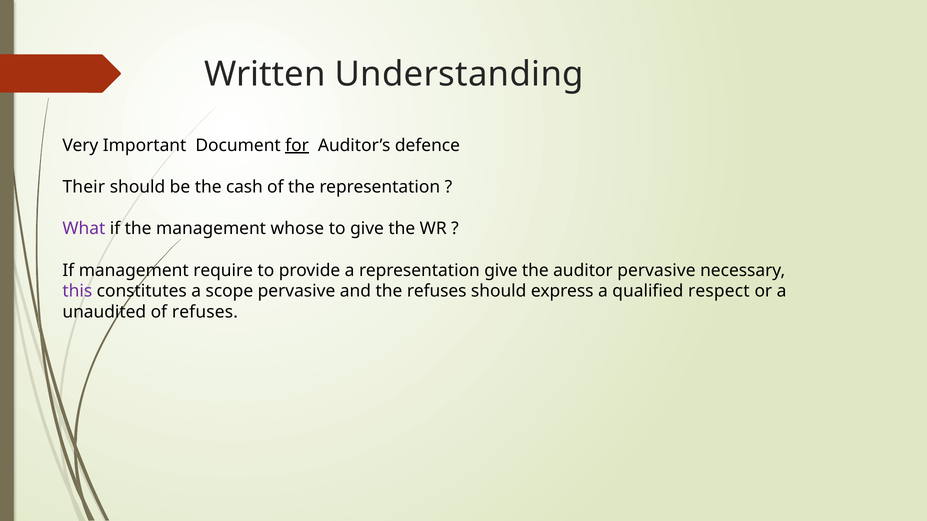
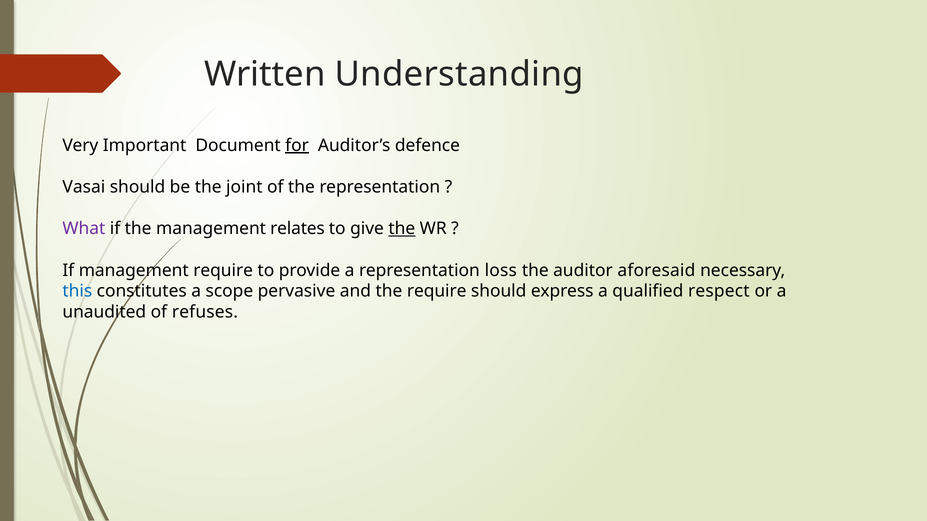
Their: Their -> Vasai
cash: cash -> joint
whose: whose -> relates
the at (402, 229) underline: none -> present
representation give: give -> loss
auditor pervasive: pervasive -> aforesaid
this colour: purple -> blue
the refuses: refuses -> require
